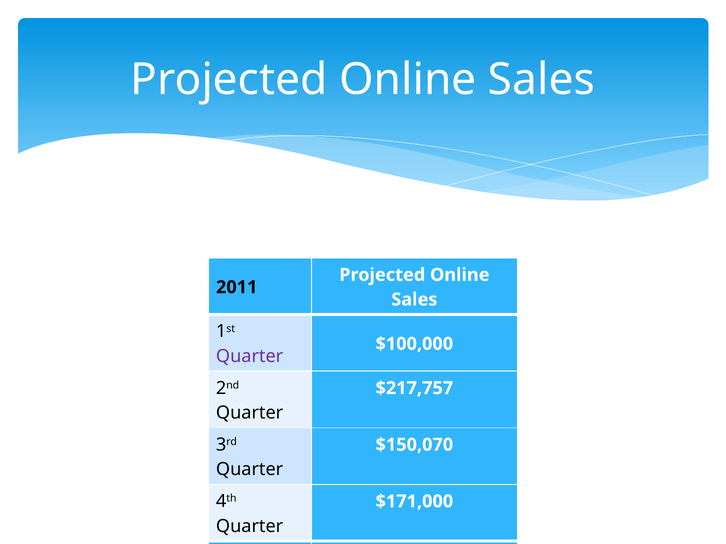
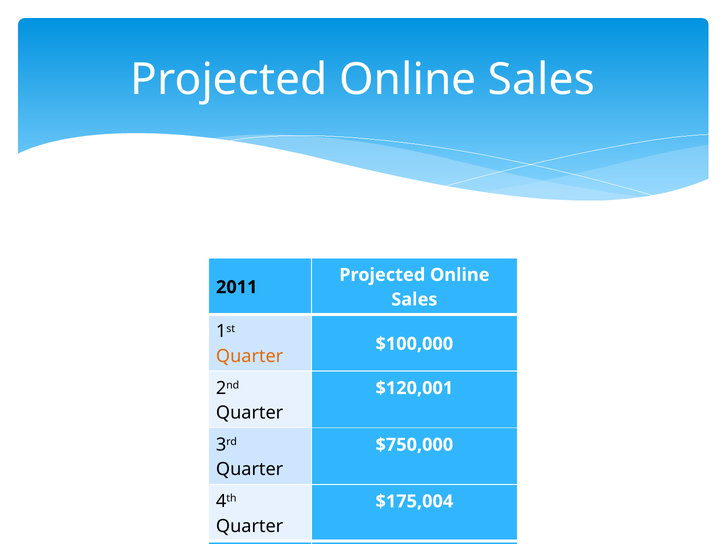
Quarter at (250, 356) colour: purple -> orange
$217,757: $217,757 -> $120,001
$150,070: $150,070 -> $750,000
$171,000: $171,000 -> $175,004
